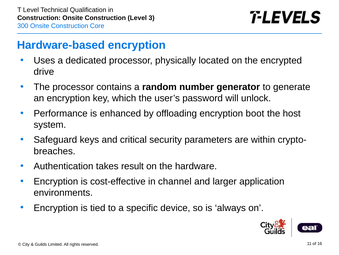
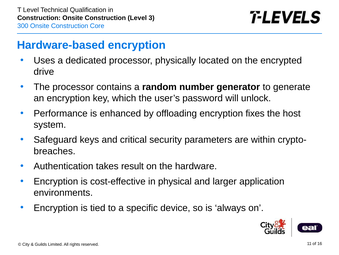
boot: boot -> fixes
channel: channel -> physical
